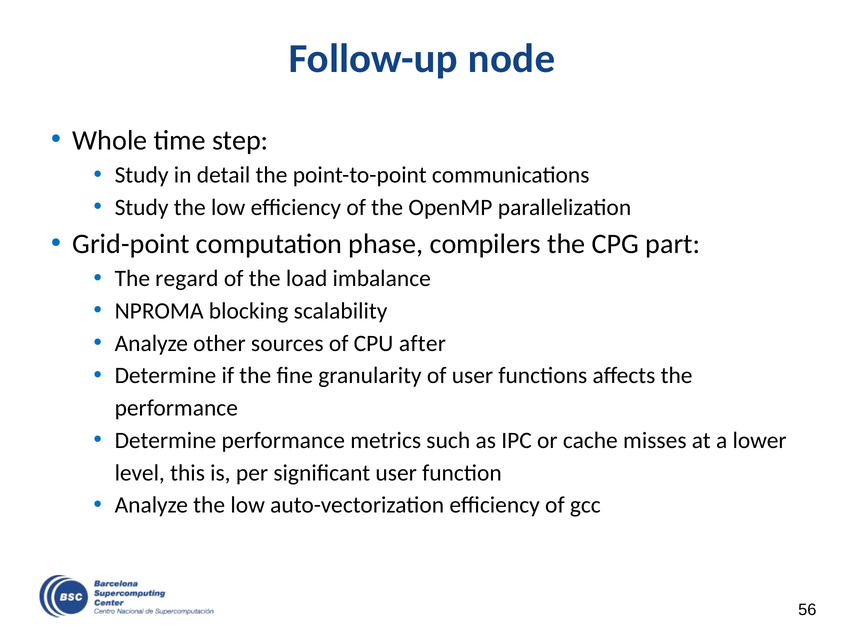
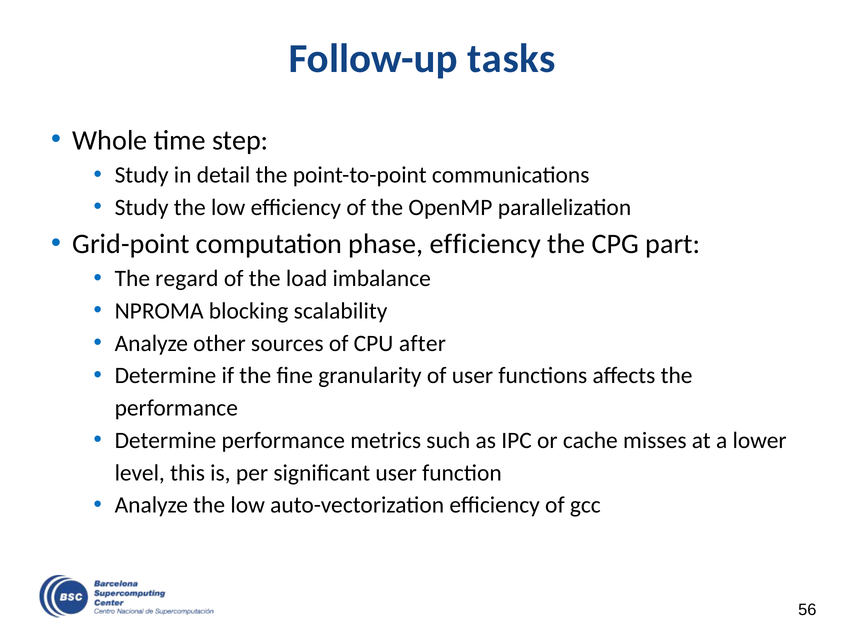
node: node -> tasks
phase compilers: compilers -> efficiency
